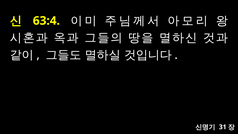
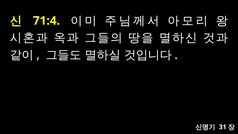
63:4: 63:4 -> 71:4
